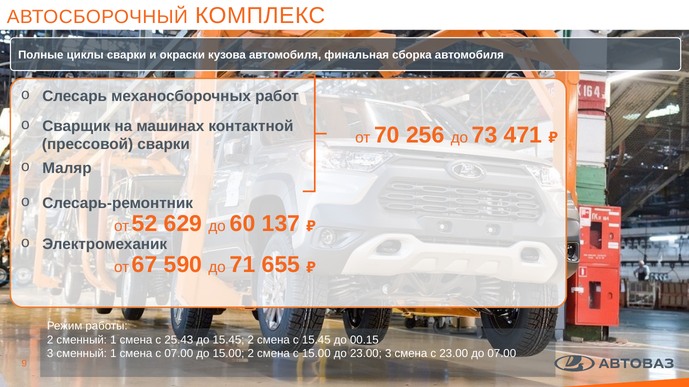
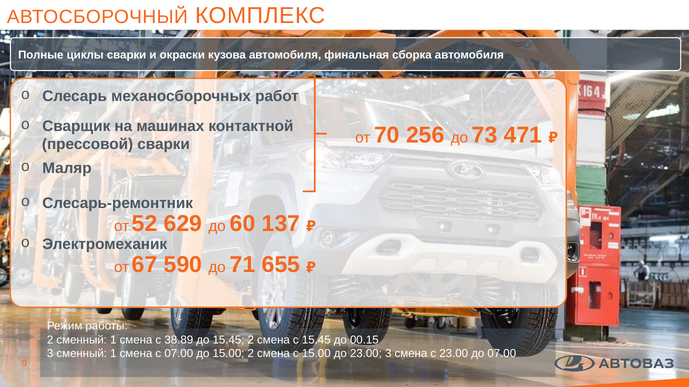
25.43: 25.43 -> 38.89
